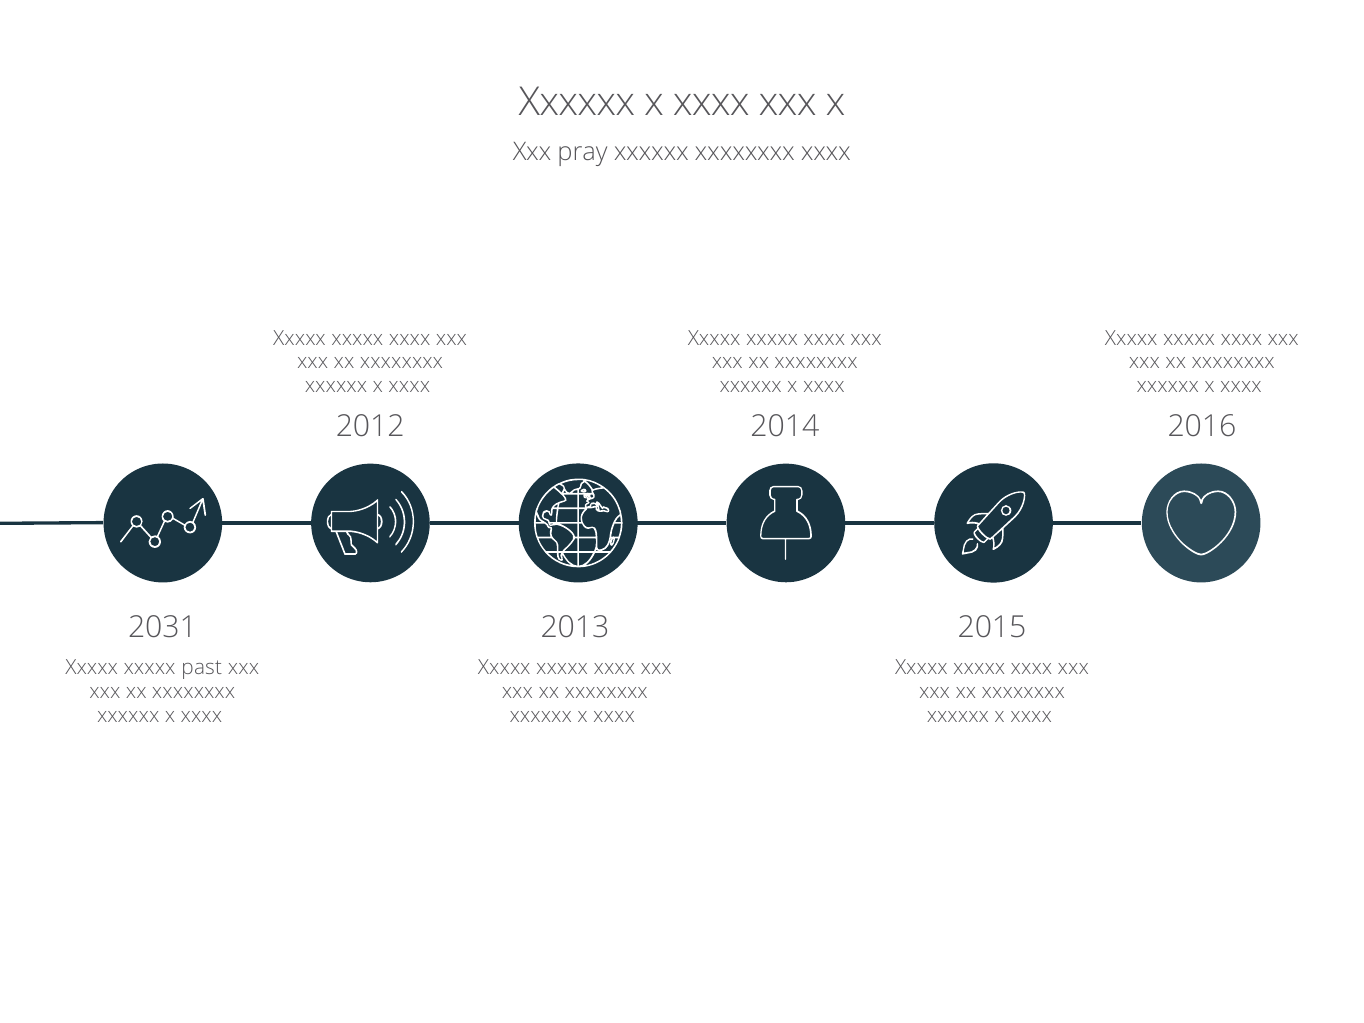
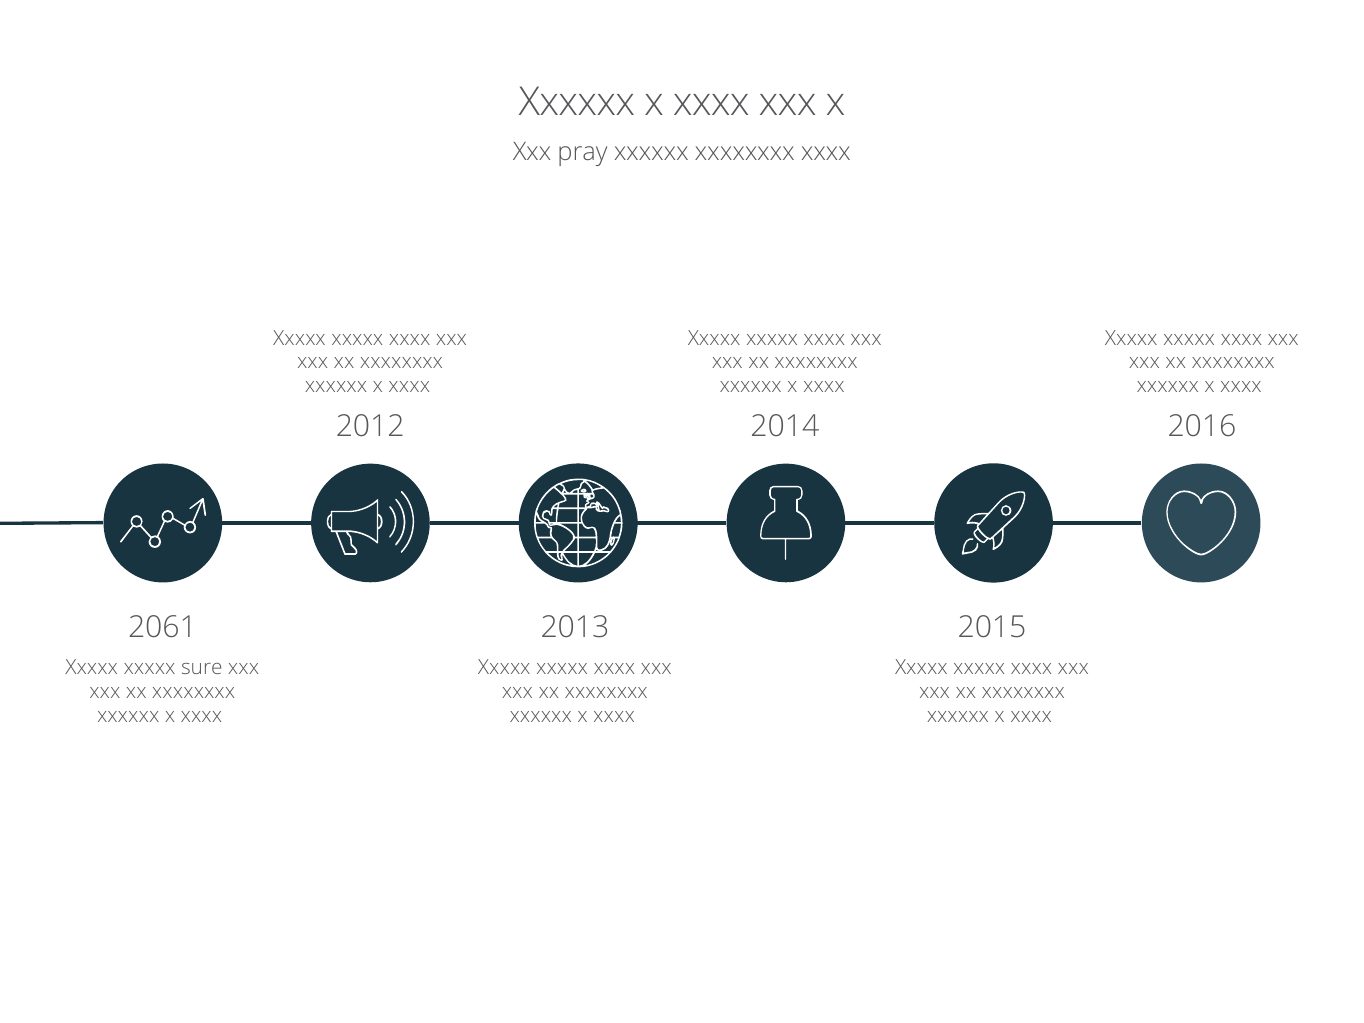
2031: 2031 -> 2061
past: past -> sure
